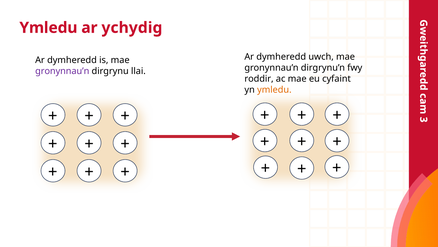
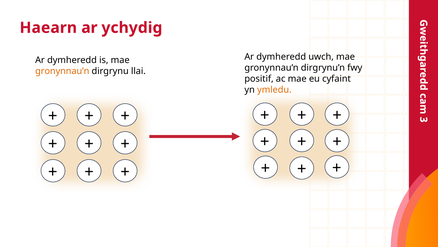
Ymledu at (48, 28): Ymledu -> Haearn
gronynnau’n at (62, 71) colour: purple -> orange
roddir: roddir -> positif
